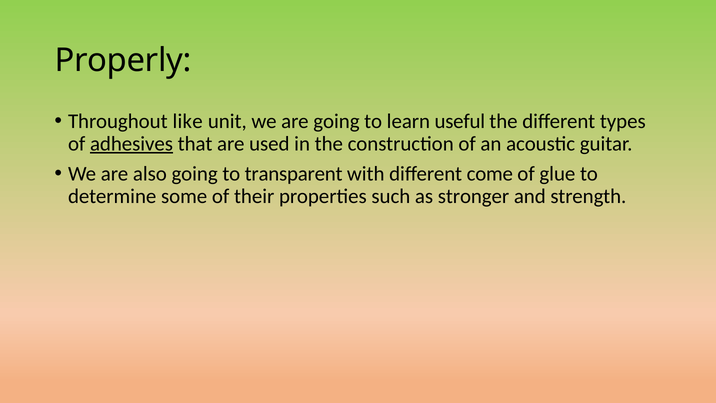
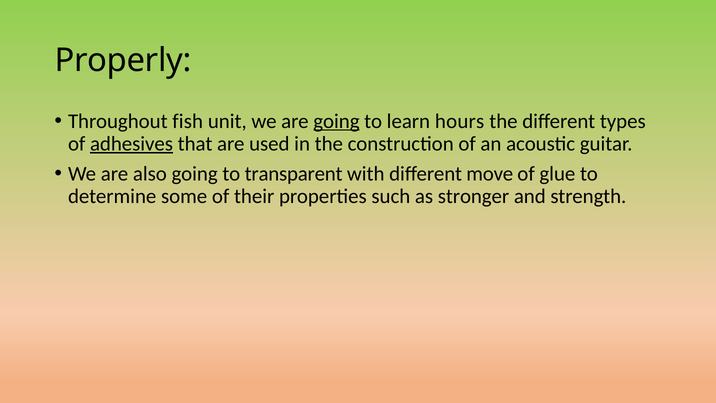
like: like -> fish
going at (336, 121) underline: none -> present
useful: useful -> hours
come: come -> move
